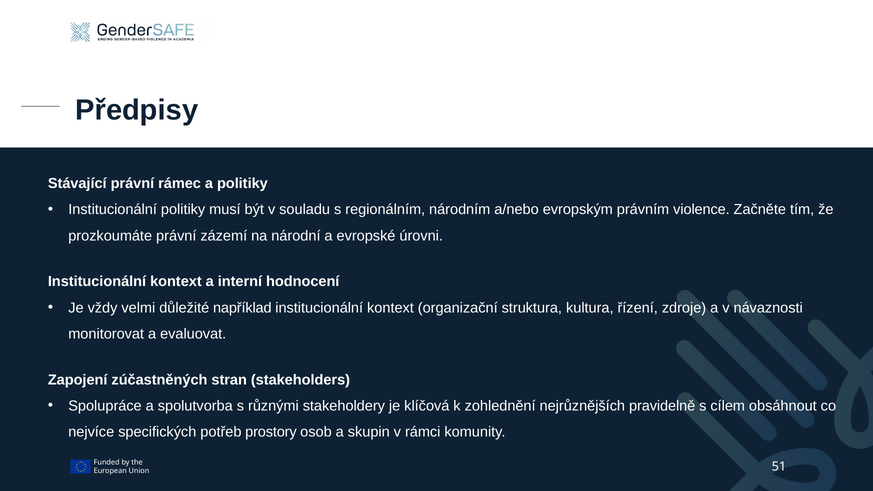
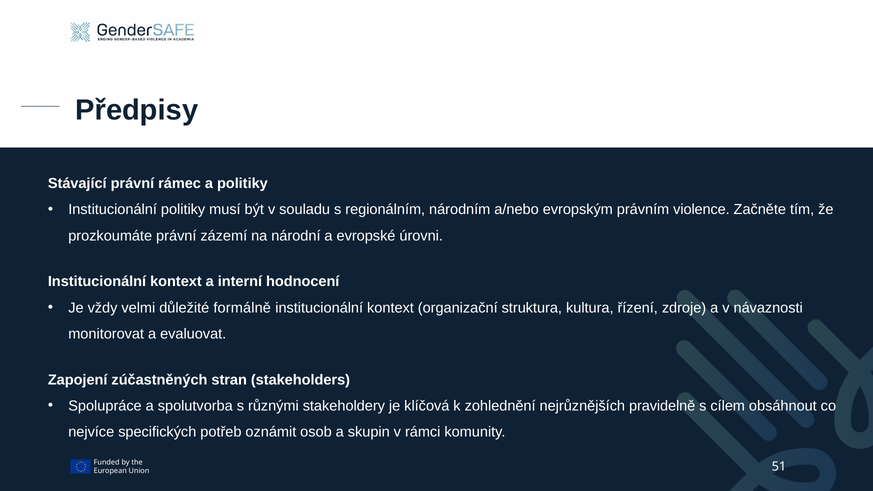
například: například -> formálně
prostory: prostory -> oznámit
